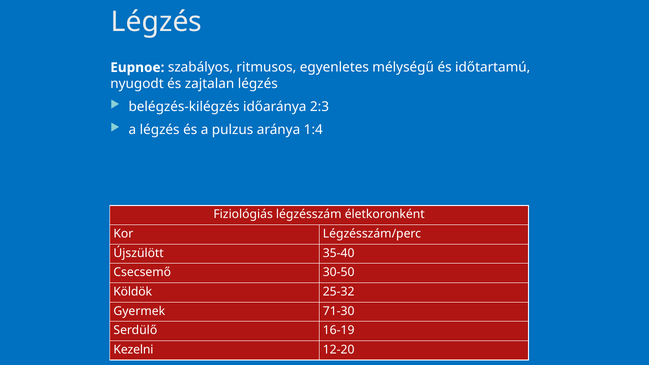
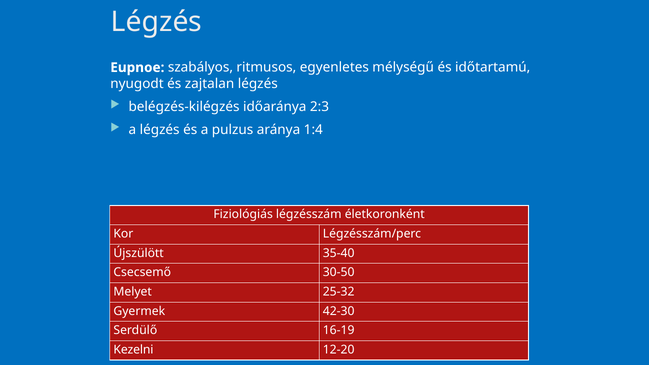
Köldök: Köldök -> Melyet
71-30: 71-30 -> 42-30
